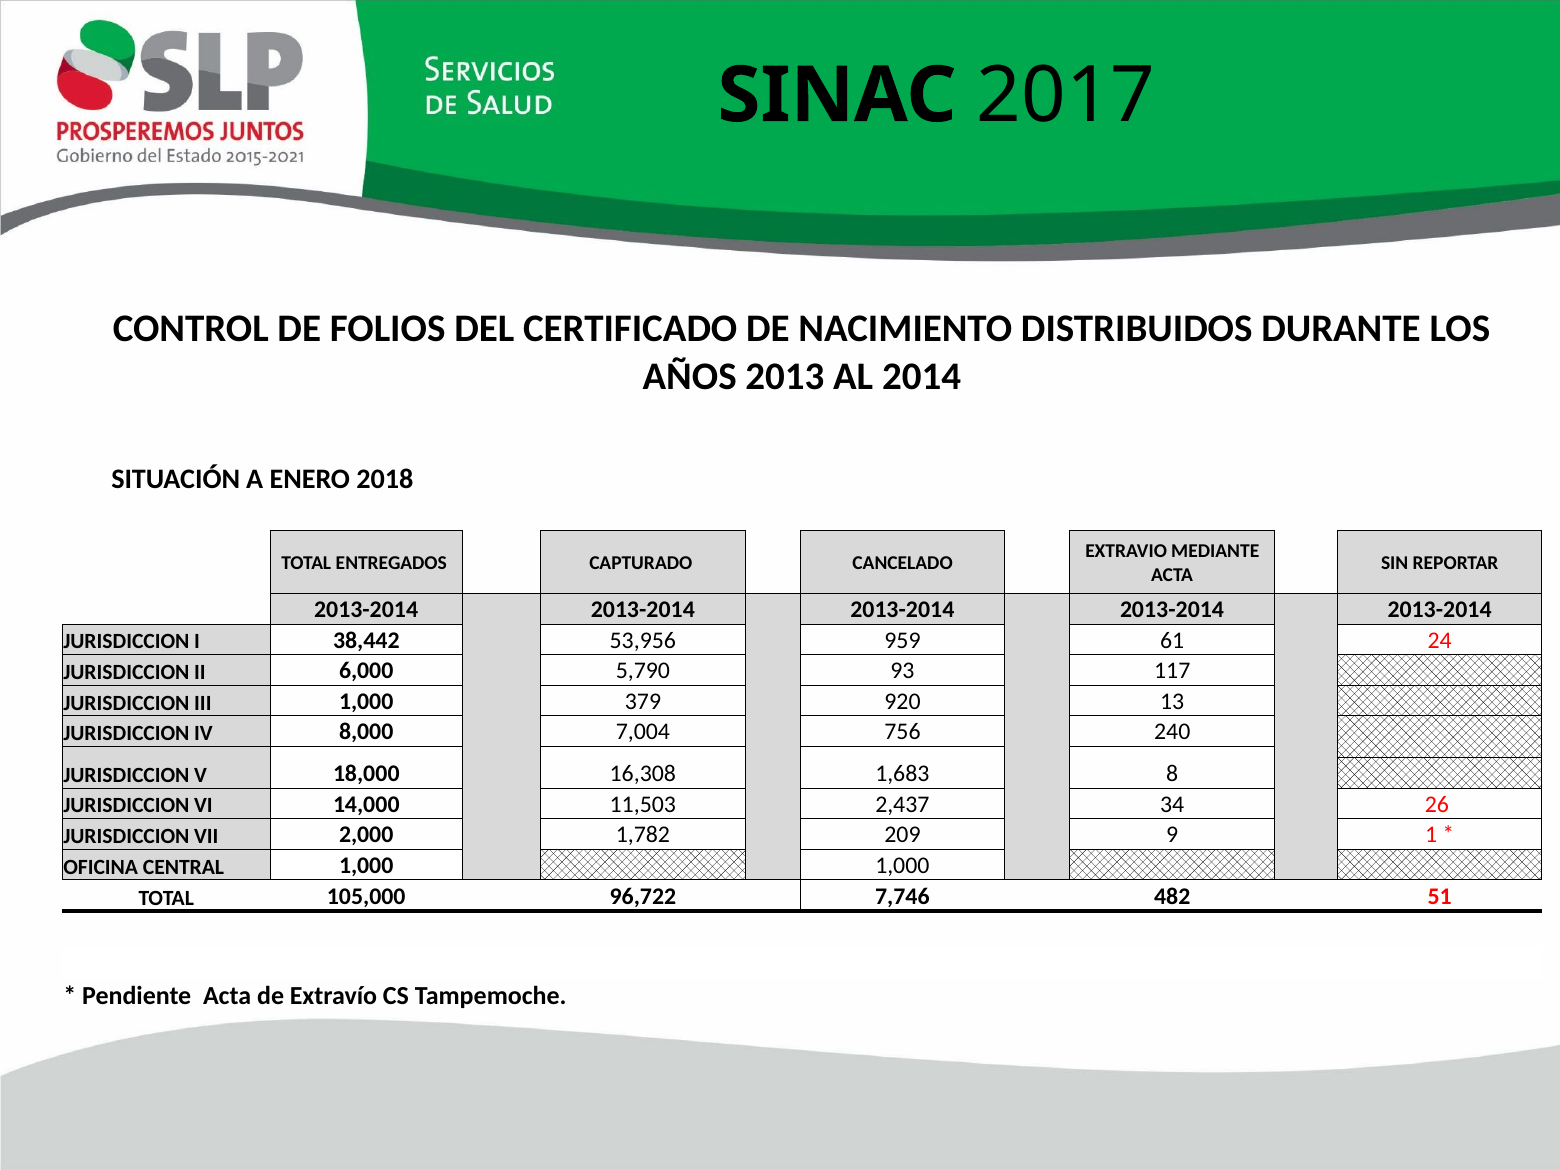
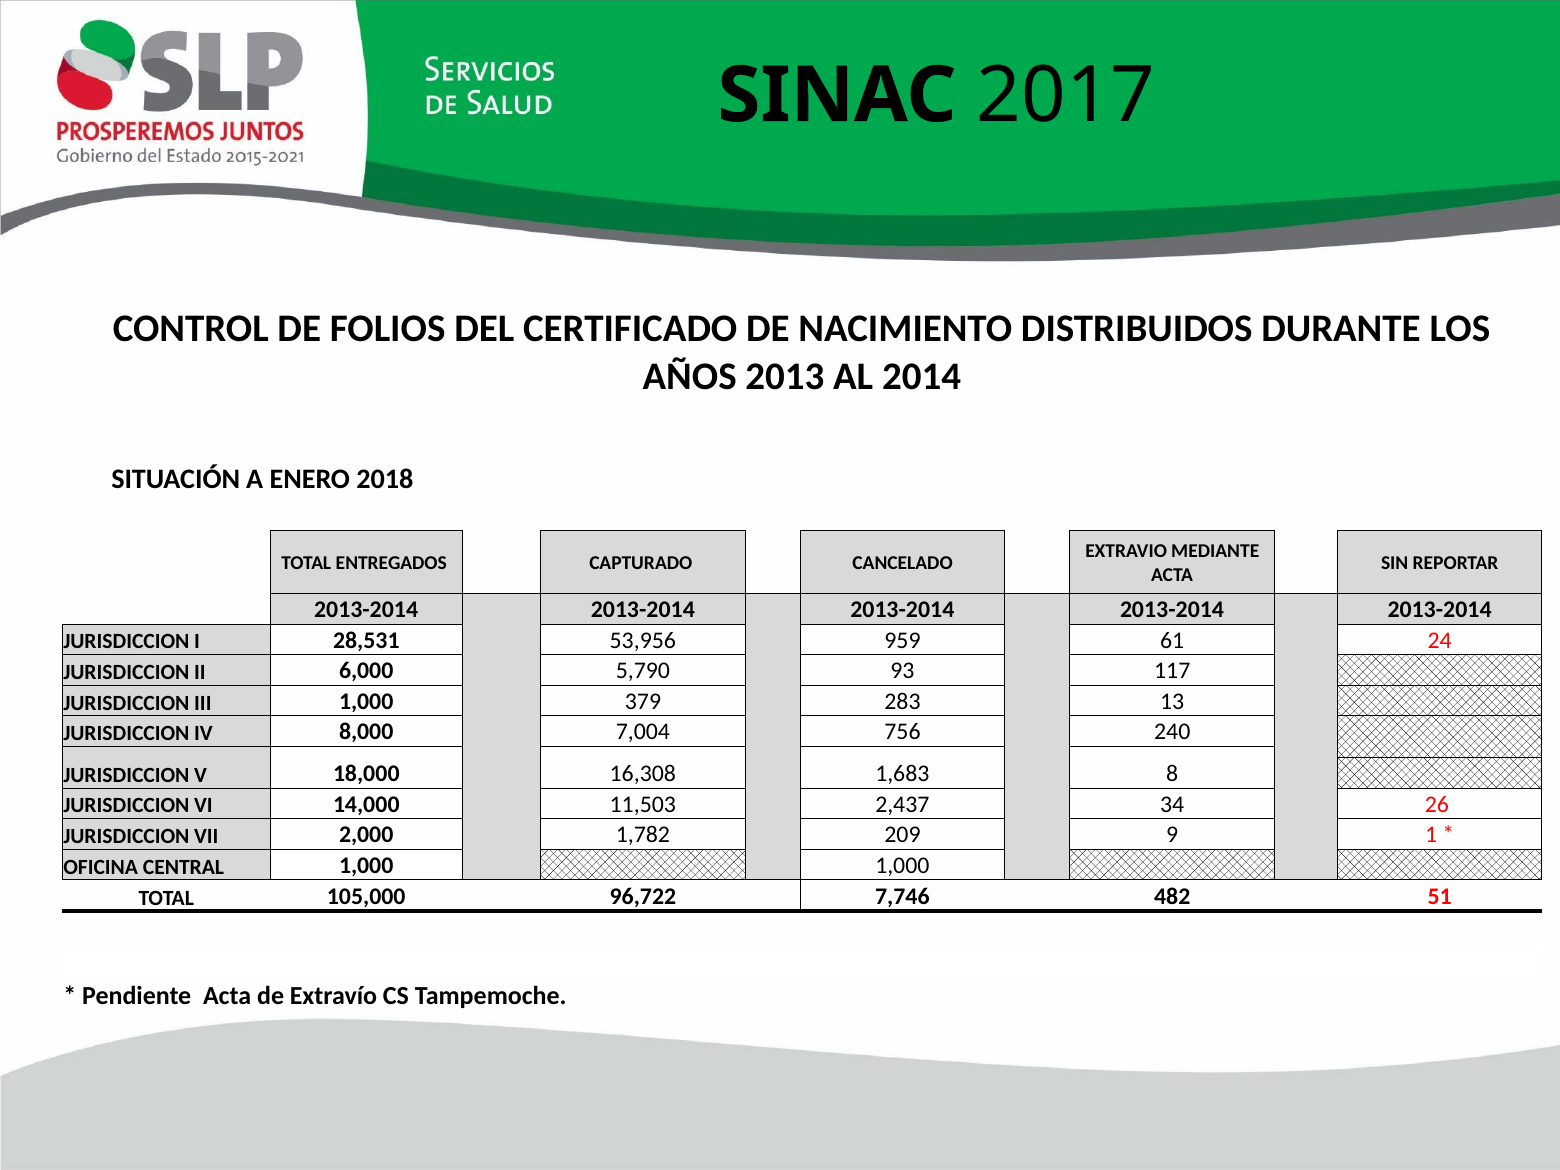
38,442: 38,442 -> 28,531
920: 920 -> 283
